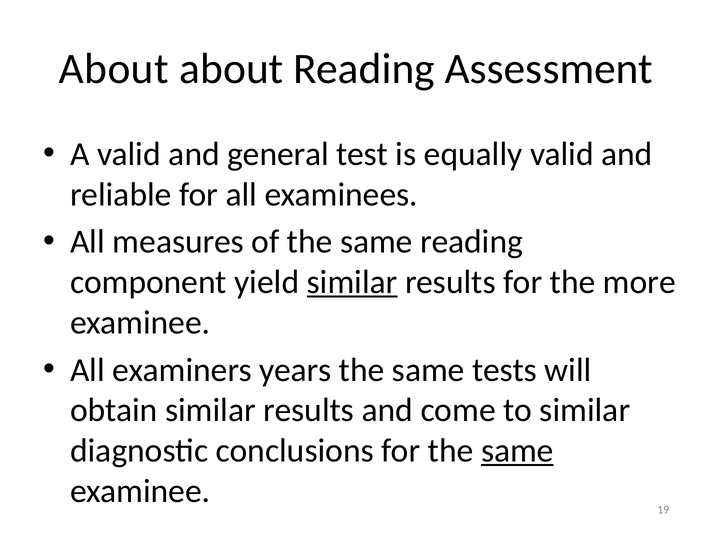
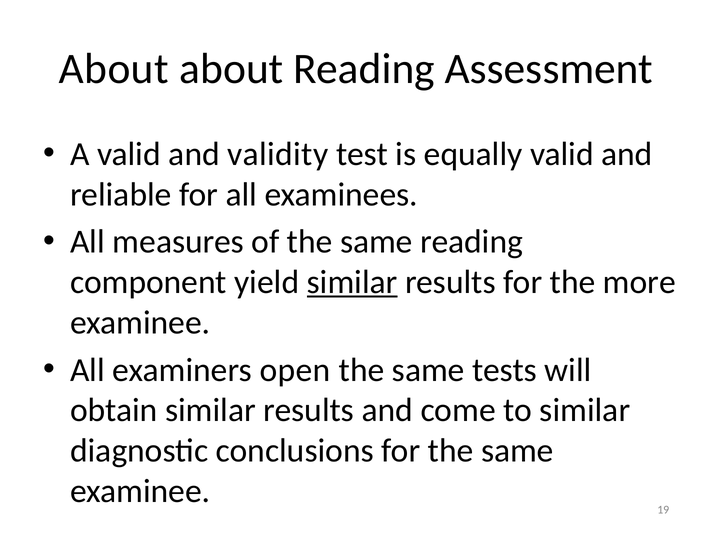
general: general -> validity
years: years -> open
same at (517, 451) underline: present -> none
